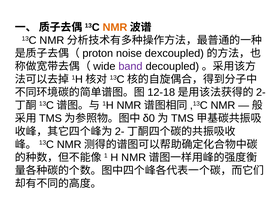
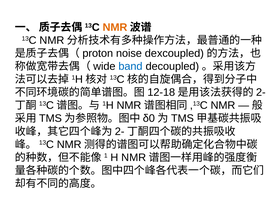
band colour: purple -> blue
